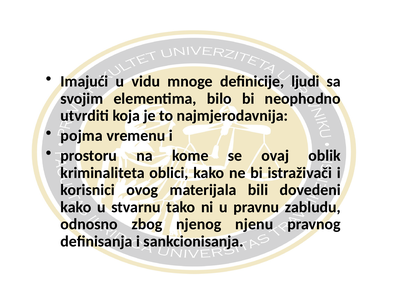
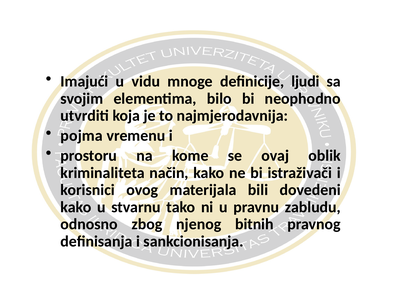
oblici: oblici -> način
njenu: njenu -> bitnih
